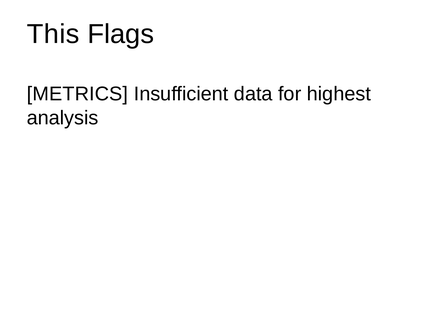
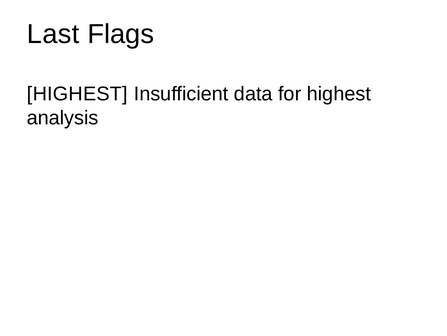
This: This -> Last
METRICS at (77, 94): METRICS -> HIGHEST
